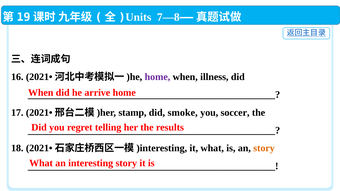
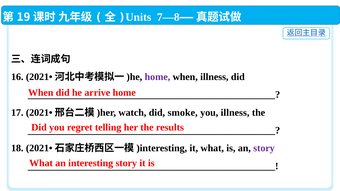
stamp: stamp -> watch
you soccer: soccer -> illness
story at (264, 148) colour: orange -> purple
